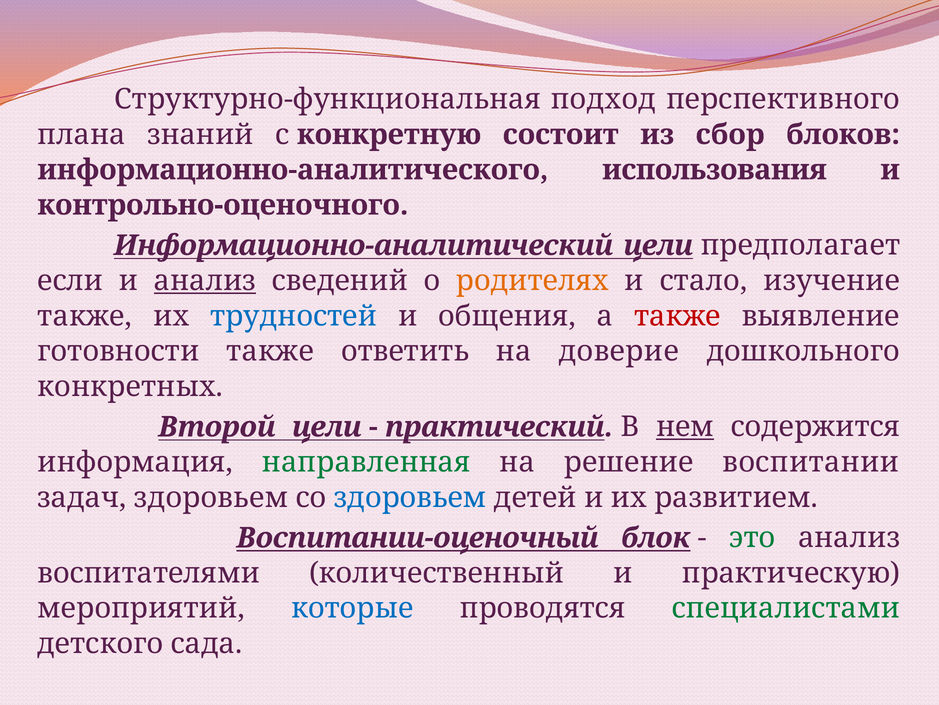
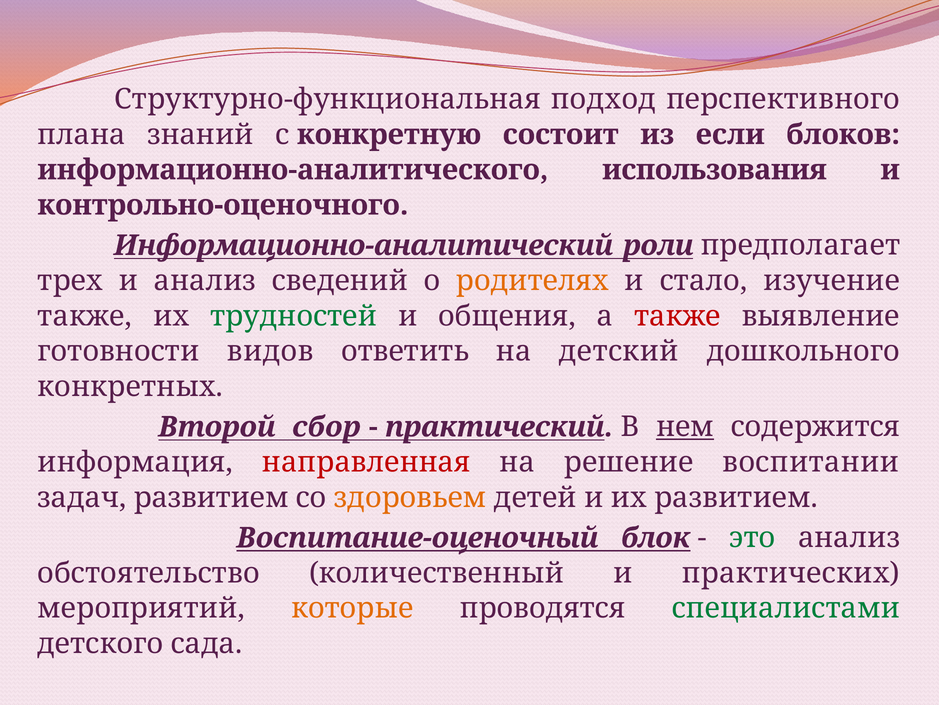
сбор: сбор -> если
Информационно-аналитический цели: цели -> роли
если: если -> трех
анализ at (205, 280) underline: present -> none
трудностей colour: blue -> green
готовности также: также -> видов
доверие: доверие -> детский
Второй цели: цели -> сбор
направленная colour: green -> red
задач здоровьем: здоровьем -> развитием
здоровьем at (410, 497) colour: blue -> orange
Воспитании-оценочный: Воспитании-оценочный -> Воспитание-оценочный
воспитателями: воспитателями -> обстоятельство
практическую: практическую -> практических
которые colour: blue -> orange
